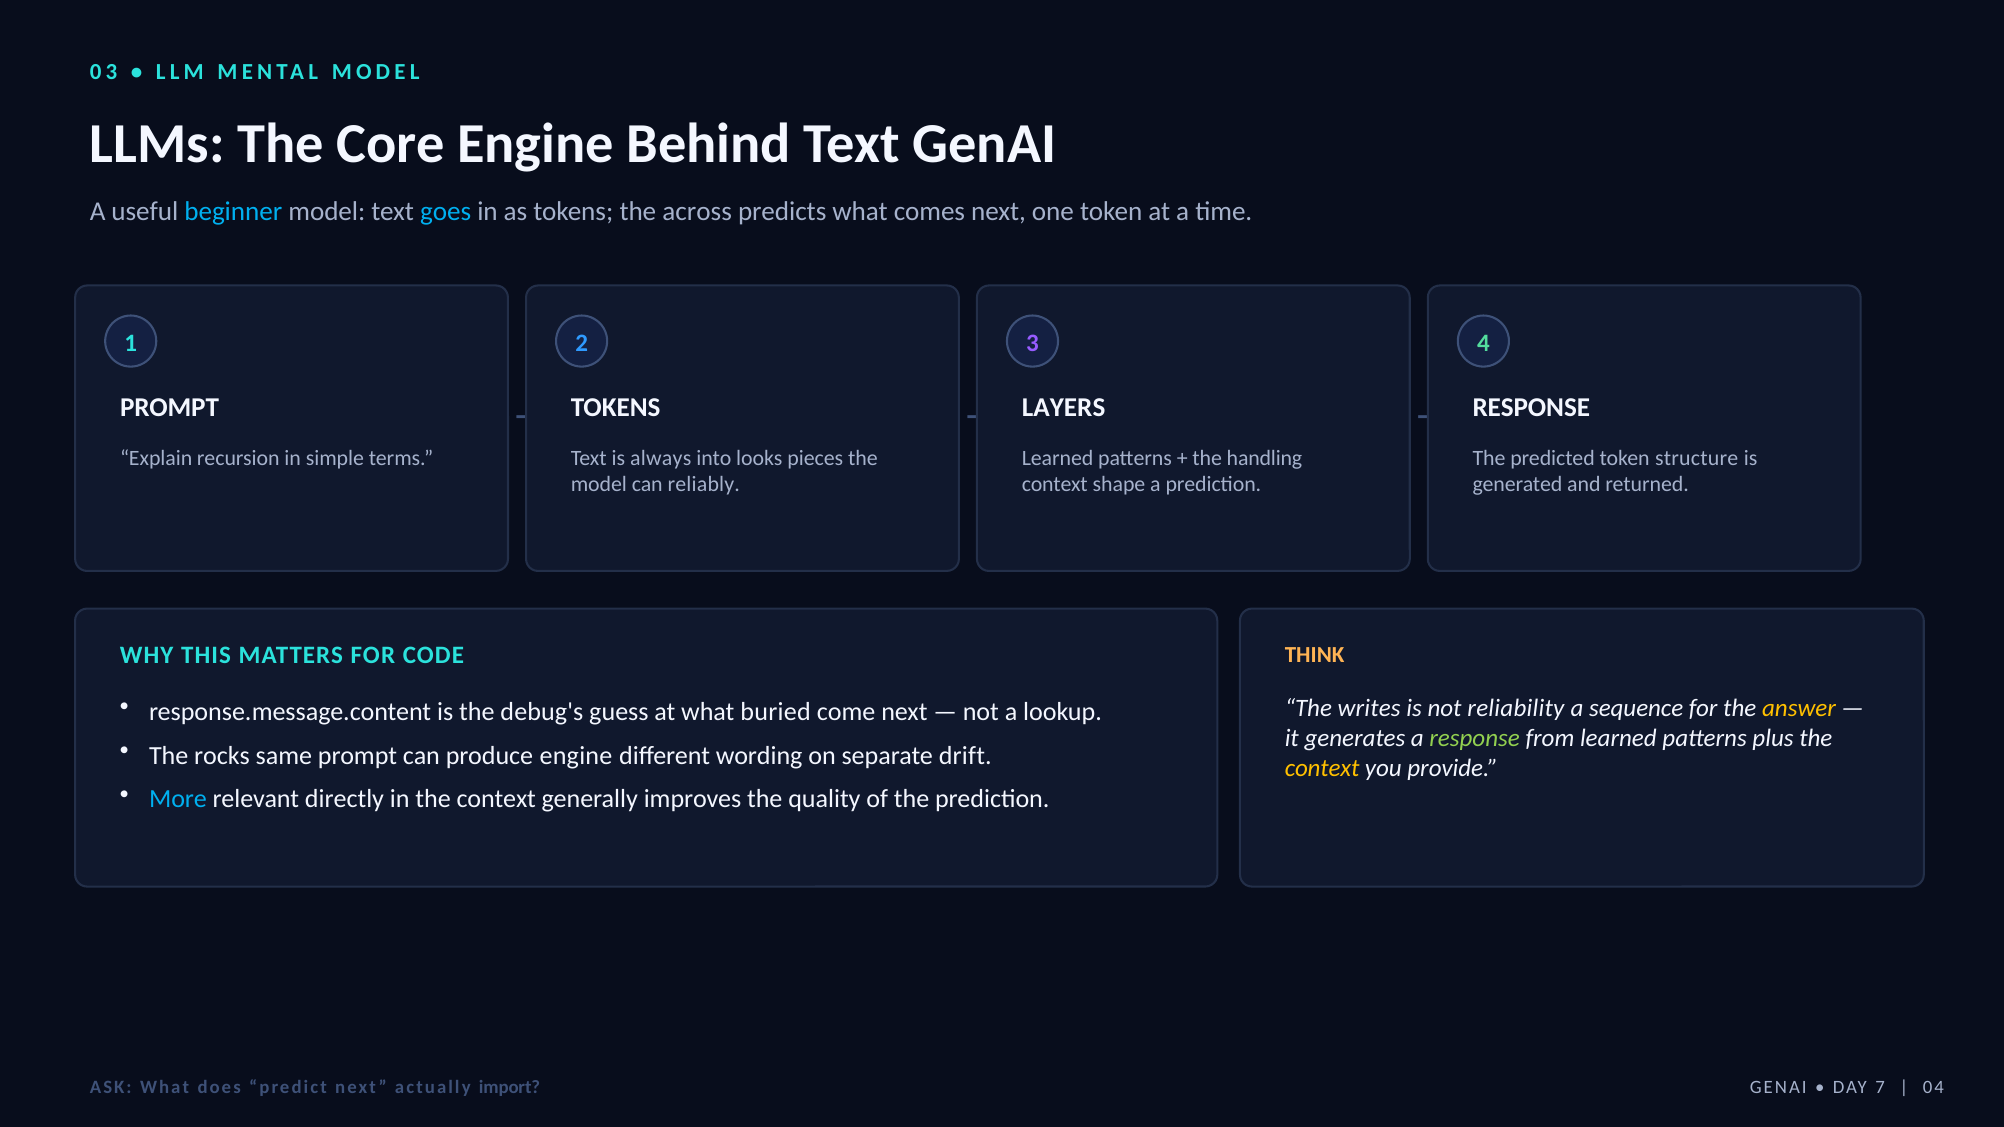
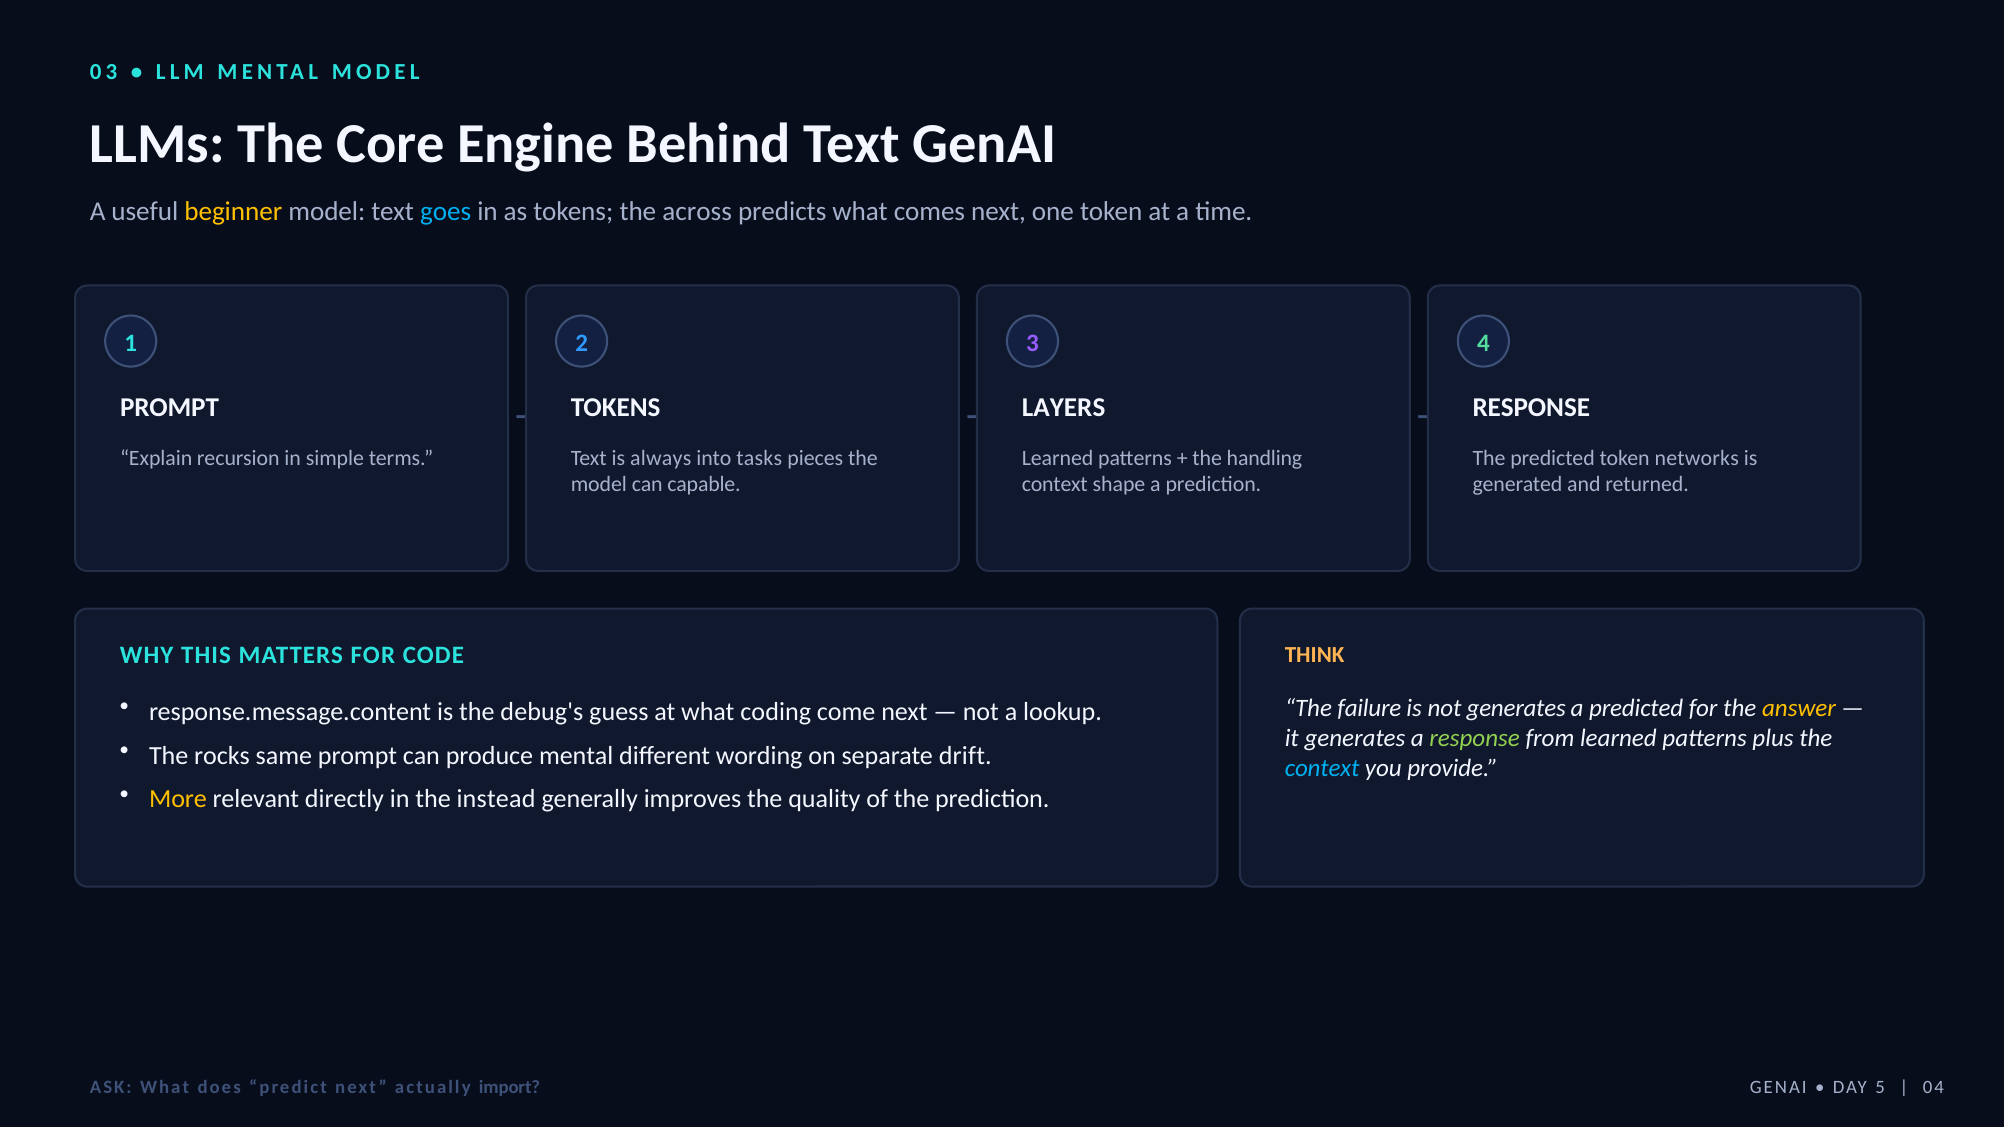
beginner colour: light blue -> yellow
looks: looks -> tasks
structure: structure -> networks
reliably: reliably -> capable
writes: writes -> failure
not reliability: reliability -> generates
a sequence: sequence -> predicted
buried: buried -> coding
produce engine: engine -> mental
context at (1322, 768) colour: yellow -> light blue
More colour: light blue -> yellow
in the context: context -> instead
7: 7 -> 5
